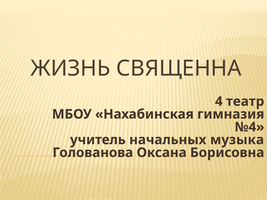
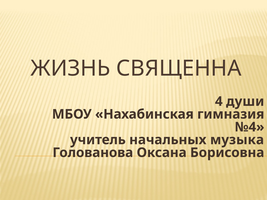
театр: театр -> души
